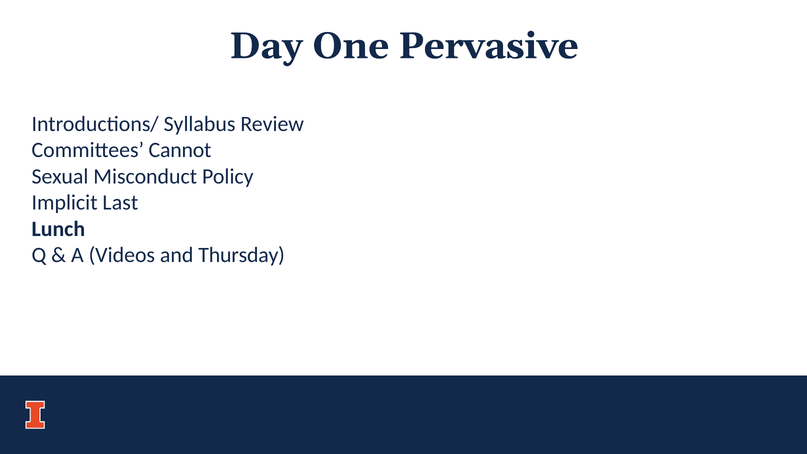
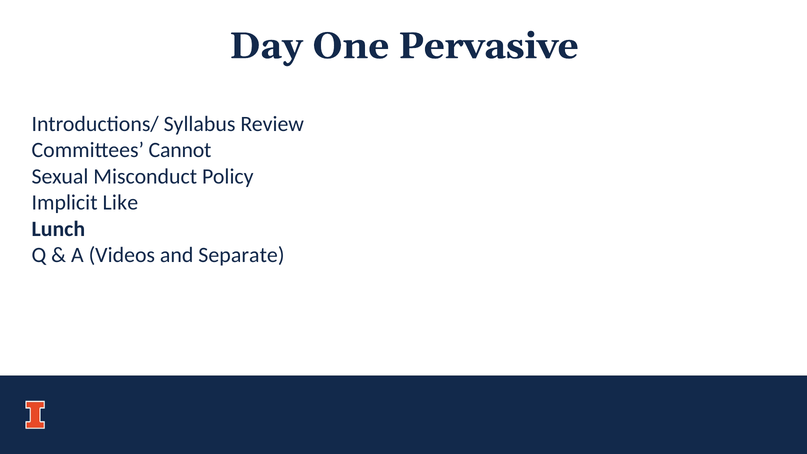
Last: Last -> Like
Thursday: Thursday -> Separate
